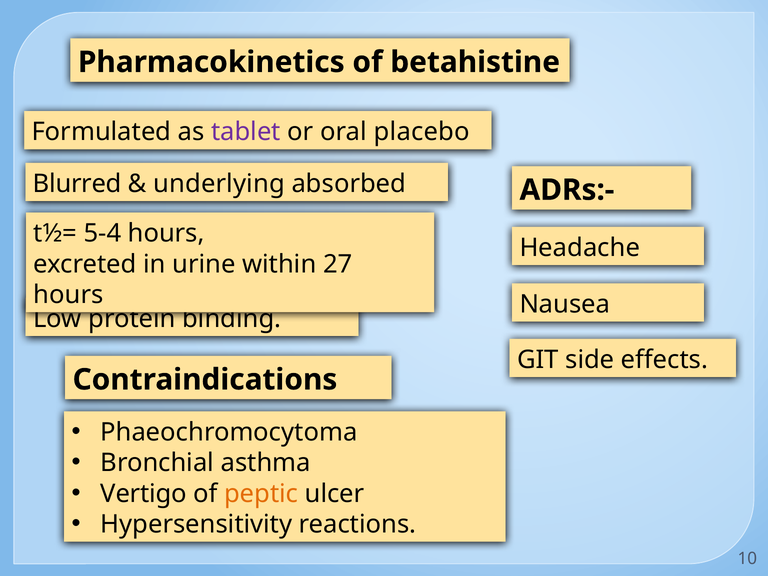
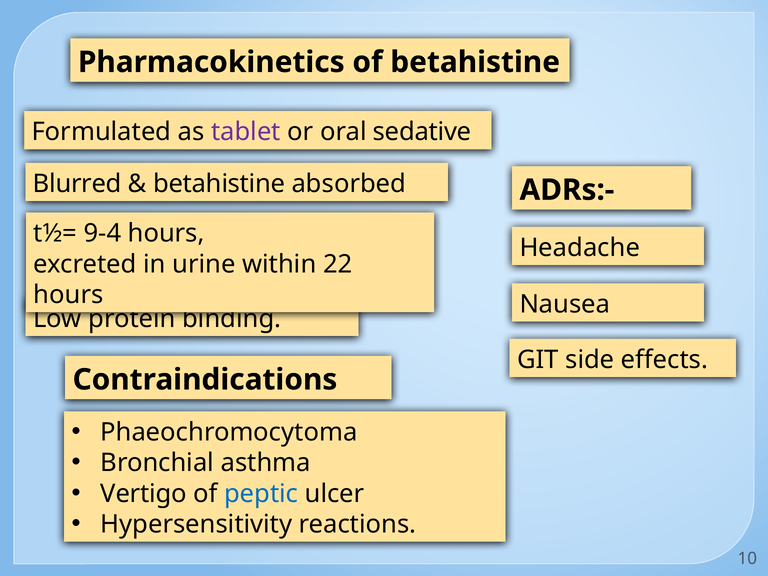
placebo: placebo -> sedative
underlying at (219, 184): underlying -> betahistine
5-4: 5-4 -> 9-4
27: 27 -> 22
peptic colour: orange -> blue
